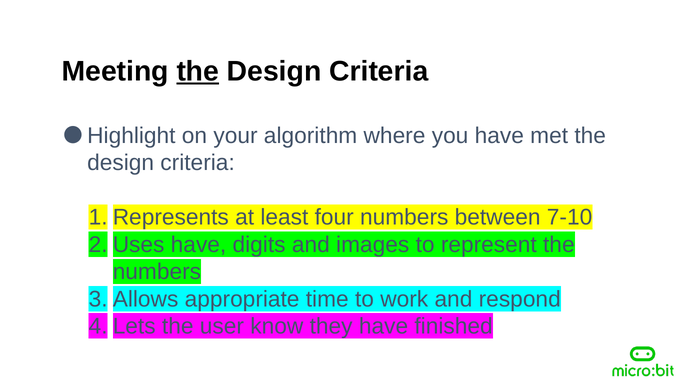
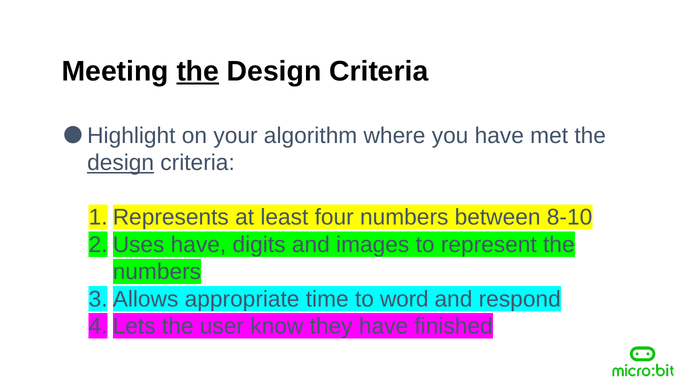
design at (121, 163) underline: none -> present
7-10: 7-10 -> 8-10
work: work -> word
